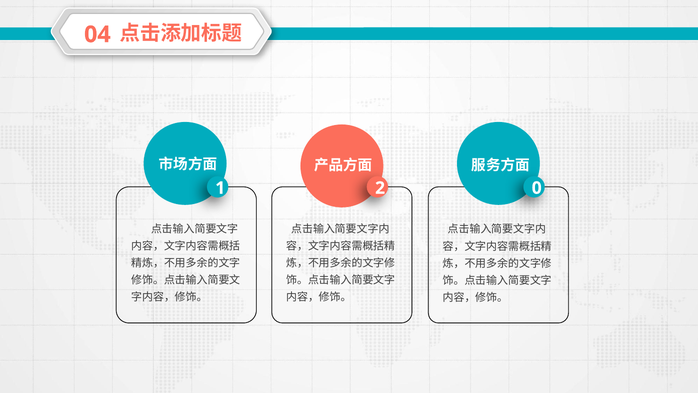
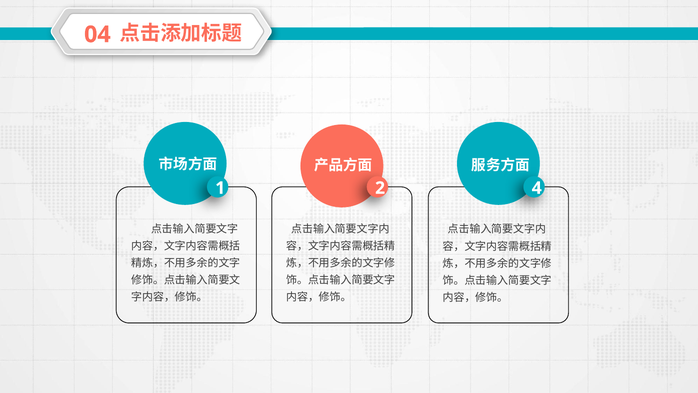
0: 0 -> 4
